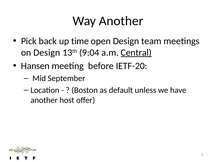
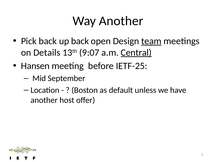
up time: time -> back
team underline: none -> present
on Design: Design -> Details
9:04: 9:04 -> 9:07
IETF-20: IETF-20 -> IETF-25
